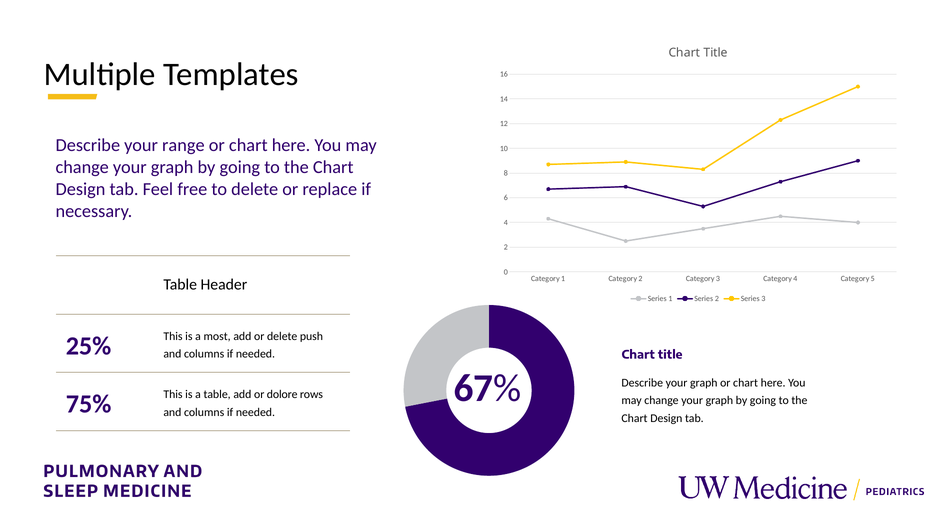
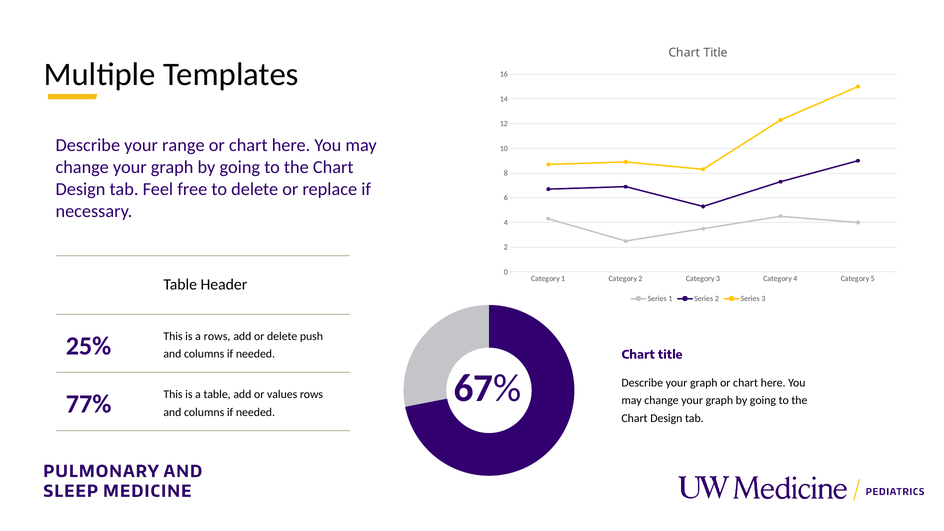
a most: most -> rows
75%: 75% -> 77%
dolore: dolore -> values
